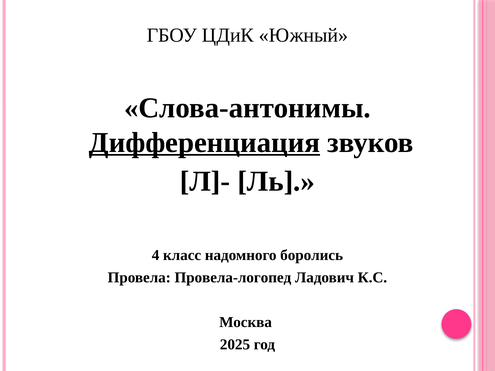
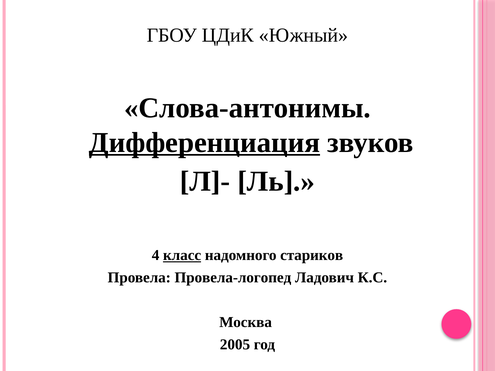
класс underline: none -> present
боролись: боролись -> стариков
2025: 2025 -> 2005
